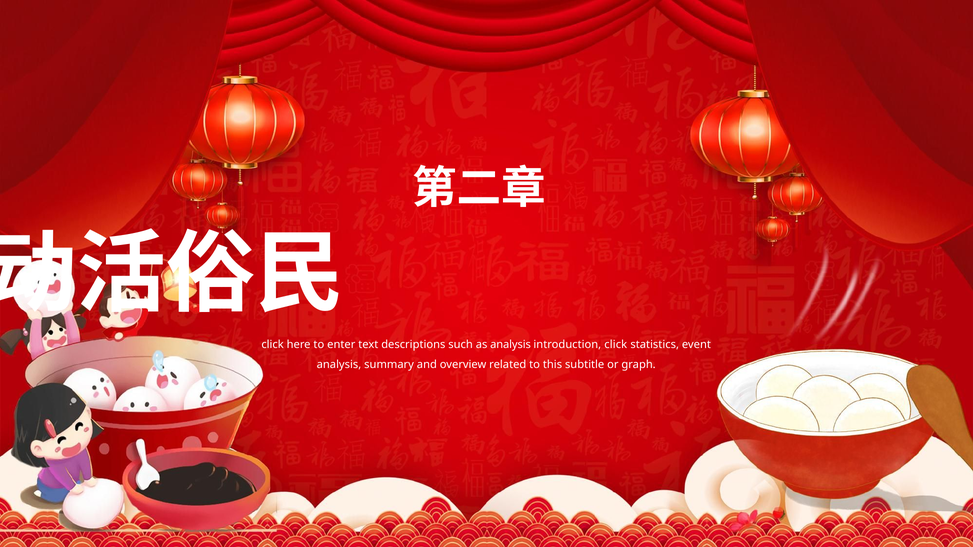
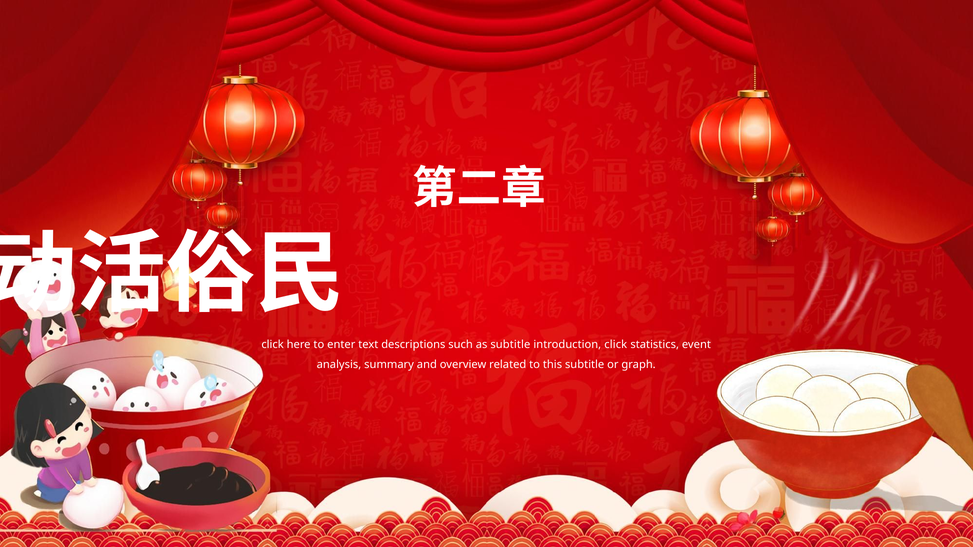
as analysis: analysis -> subtitle
